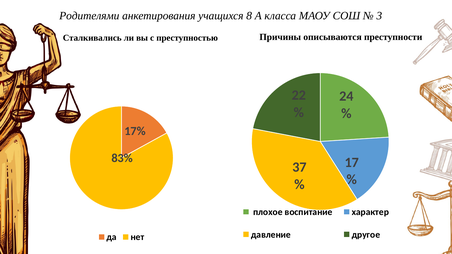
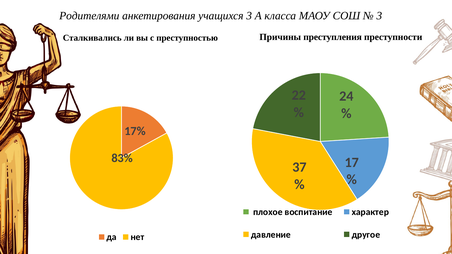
учащихся 8: 8 -> 3
описываются: описываются -> преступления
